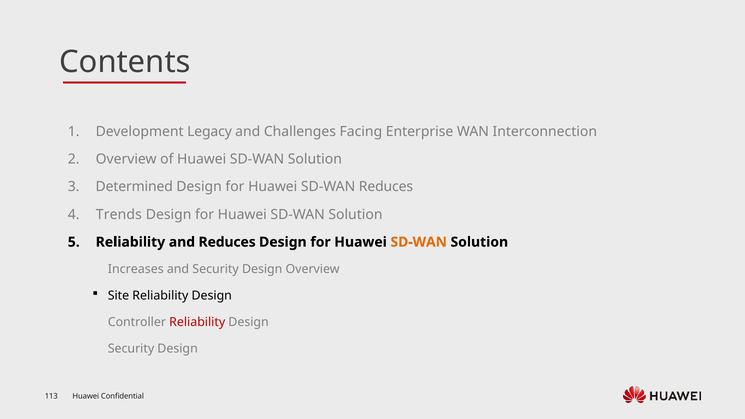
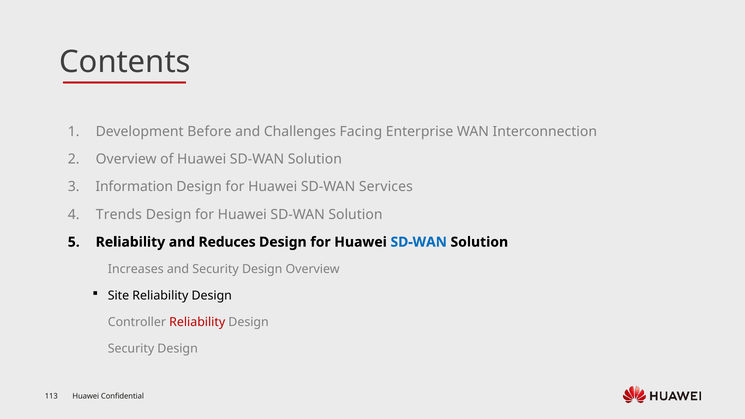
Legacy: Legacy -> Before
Determined: Determined -> Information
SD-WAN Reduces: Reduces -> Services
SD-WAN at (419, 242) colour: orange -> blue
